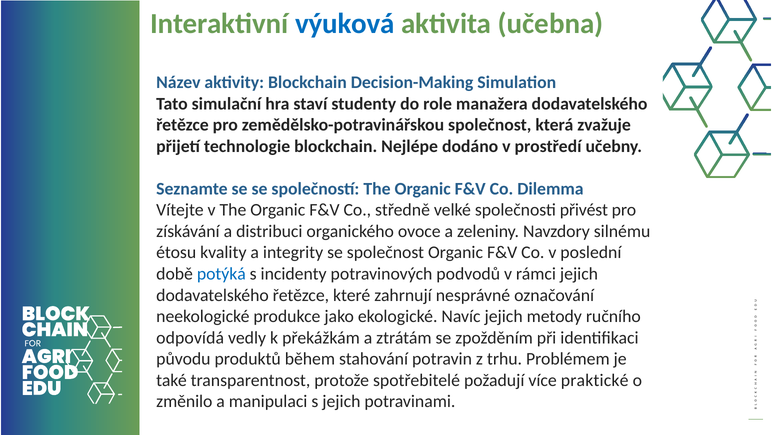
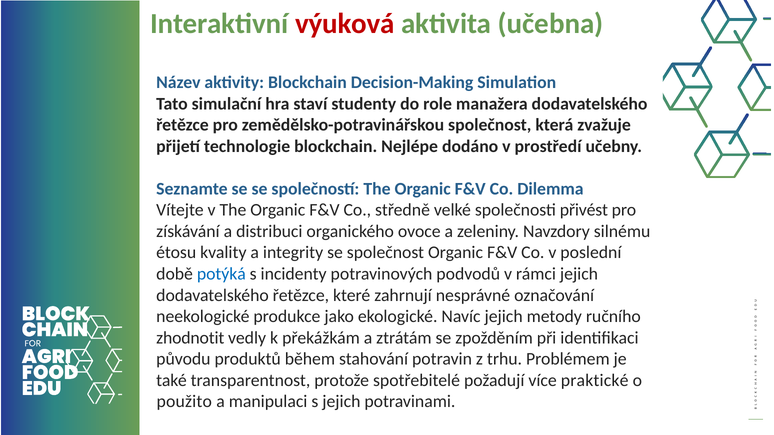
výuková colour: blue -> red
odpovídá: odpovídá -> zhodnotit
změnilo: změnilo -> použito
